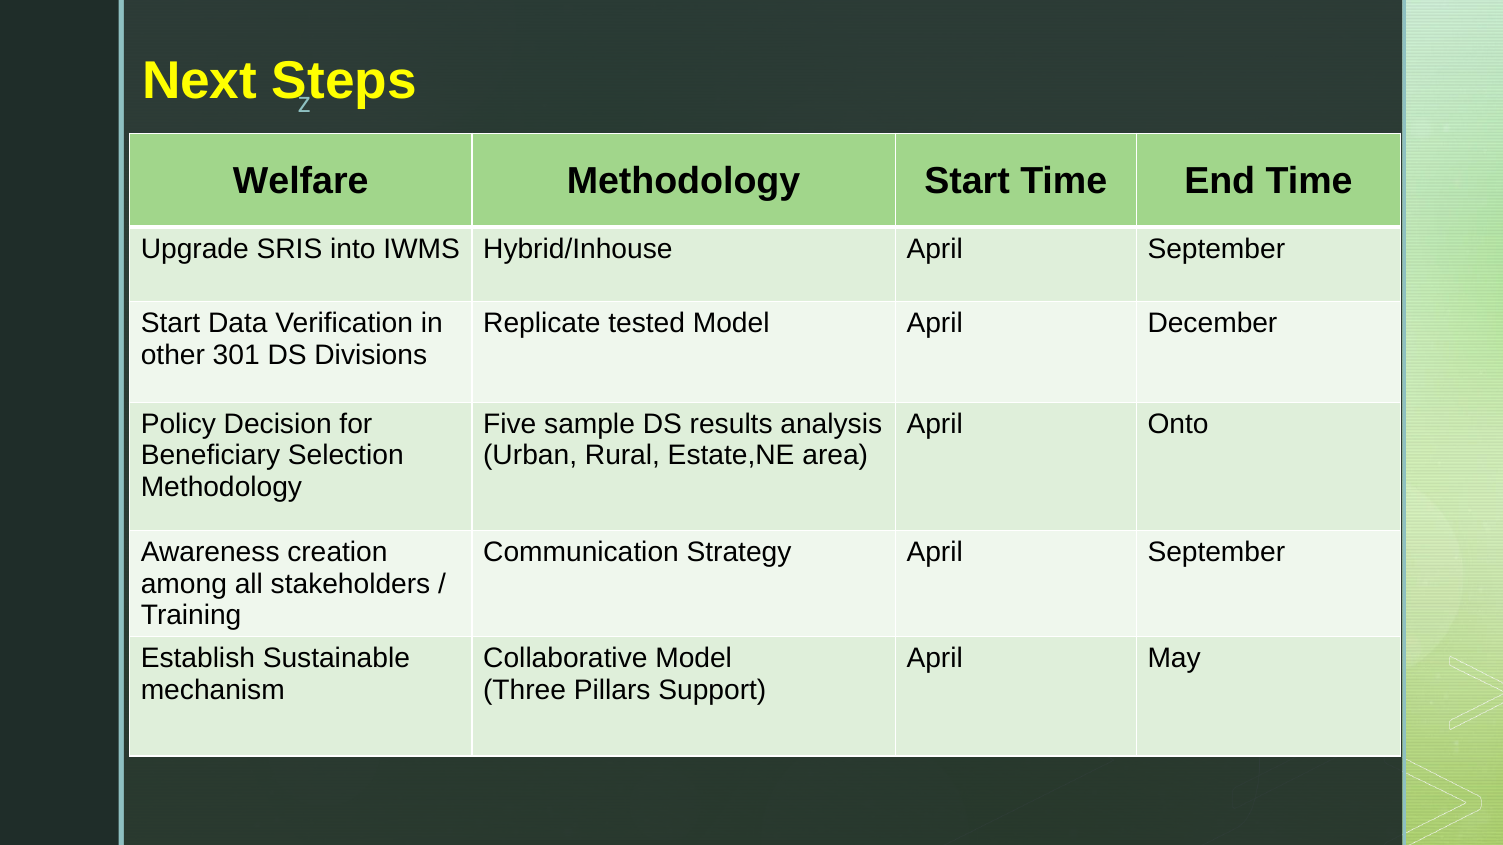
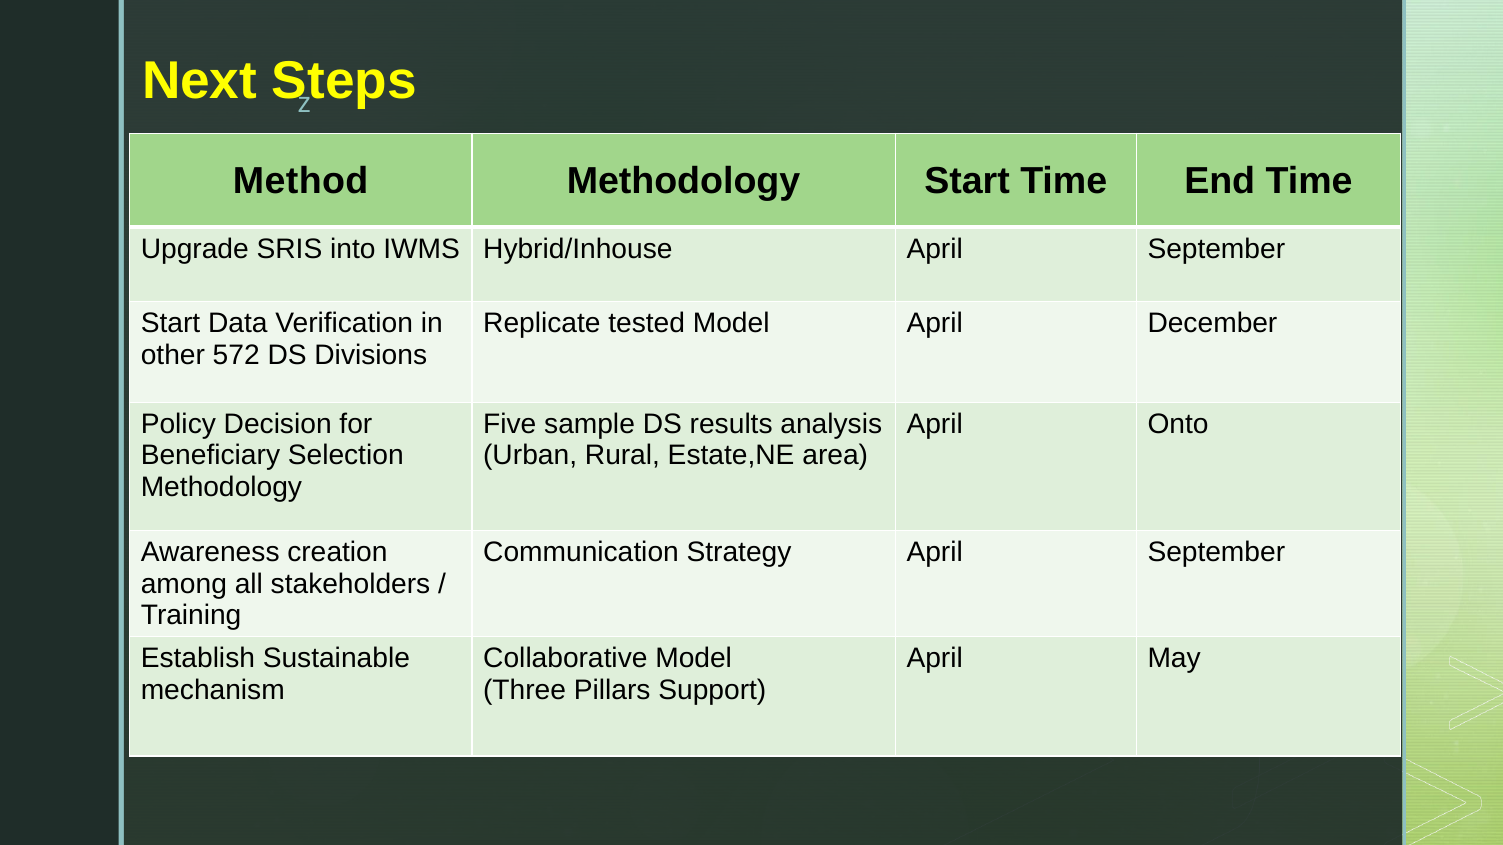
Welfare: Welfare -> Method
301: 301 -> 572
